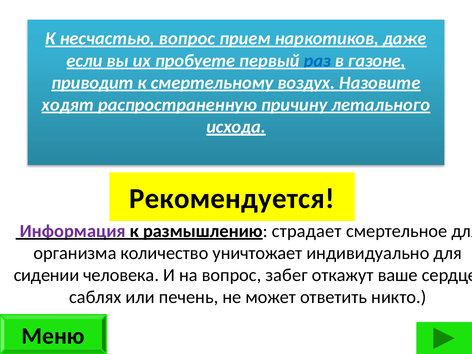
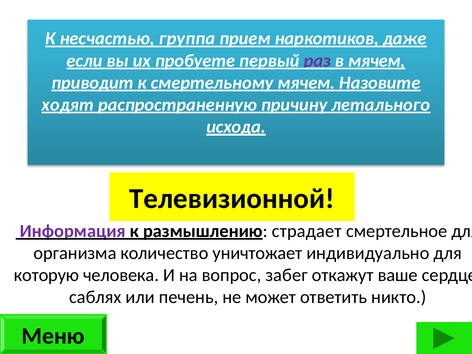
несчастью вопрос: вопрос -> группа
раз colour: blue -> purple
в газоне: газоне -> мячем
смертельному воздух: воздух -> мячем
Рекомендуется: Рекомендуется -> Телевизионной
сидении: сидении -> которую
